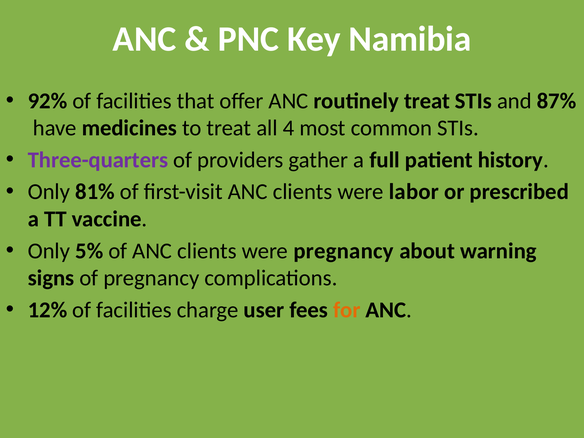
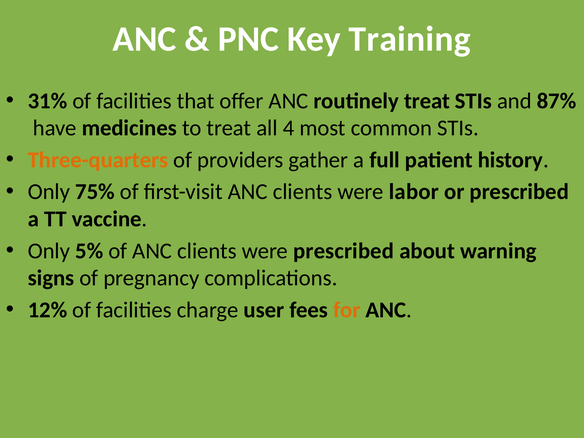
Namibia: Namibia -> Training
92%: 92% -> 31%
Three-quarters colour: purple -> orange
81%: 81% -> 75%
were pregnancy: pregnancy -> prescribed
